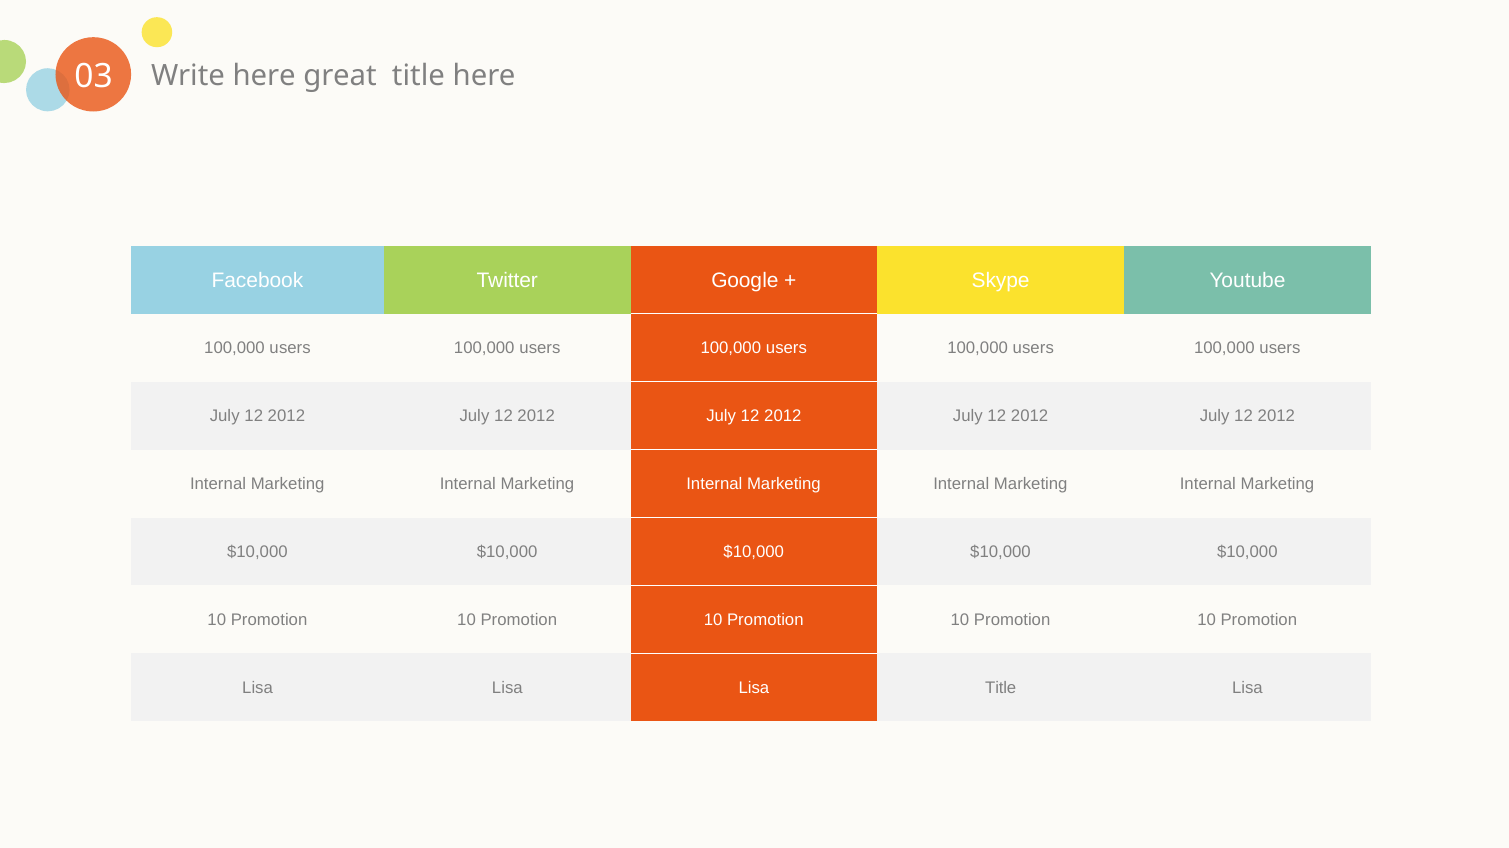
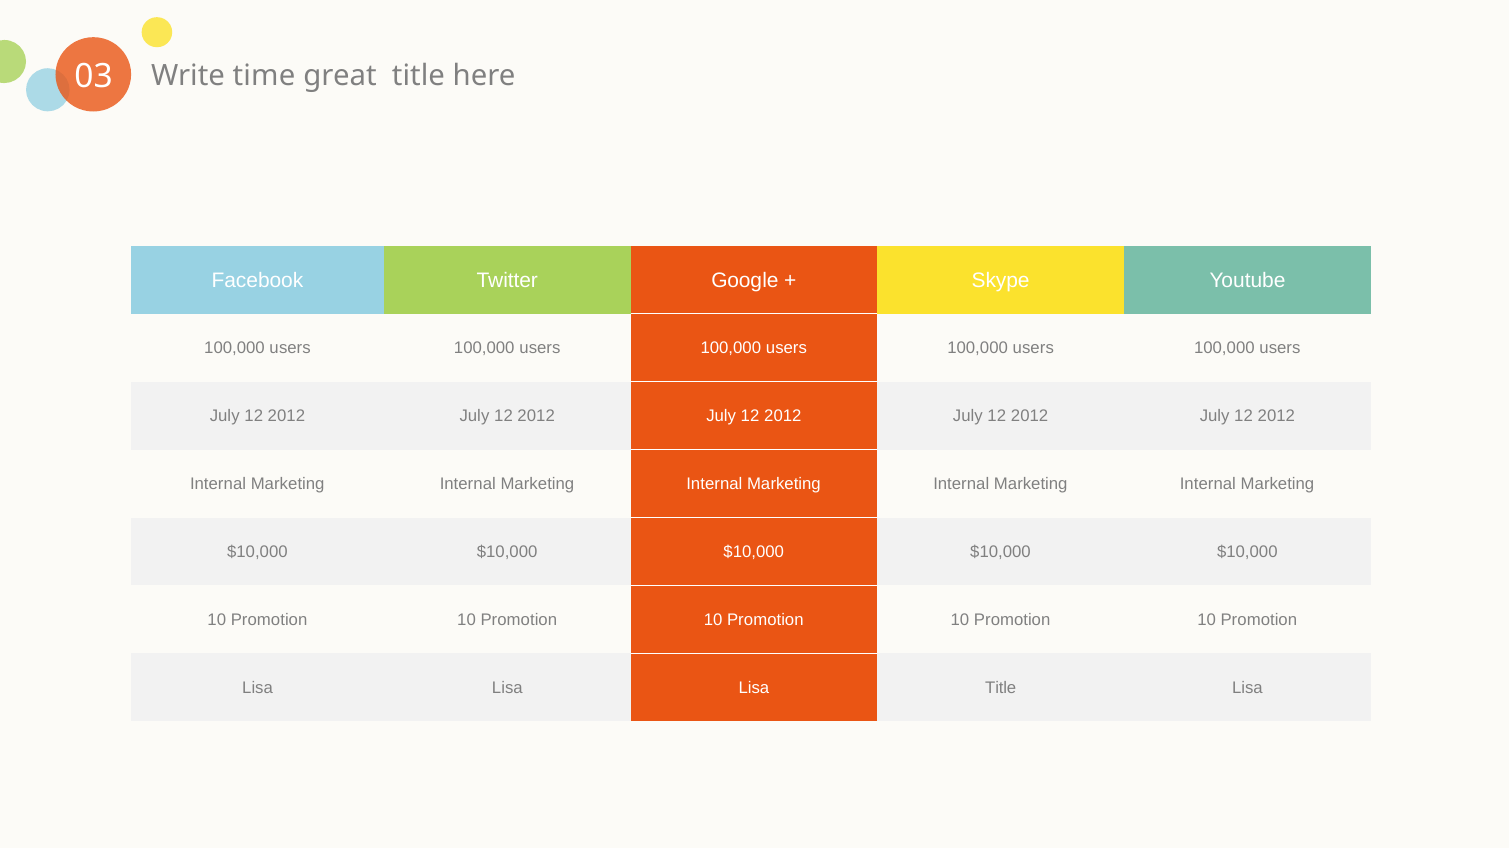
Write here: here -> time
